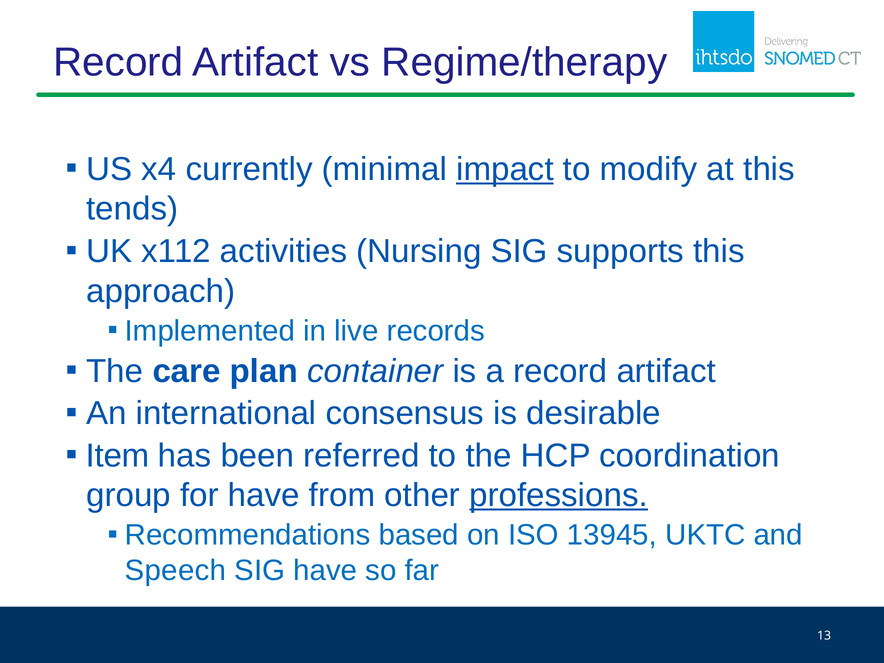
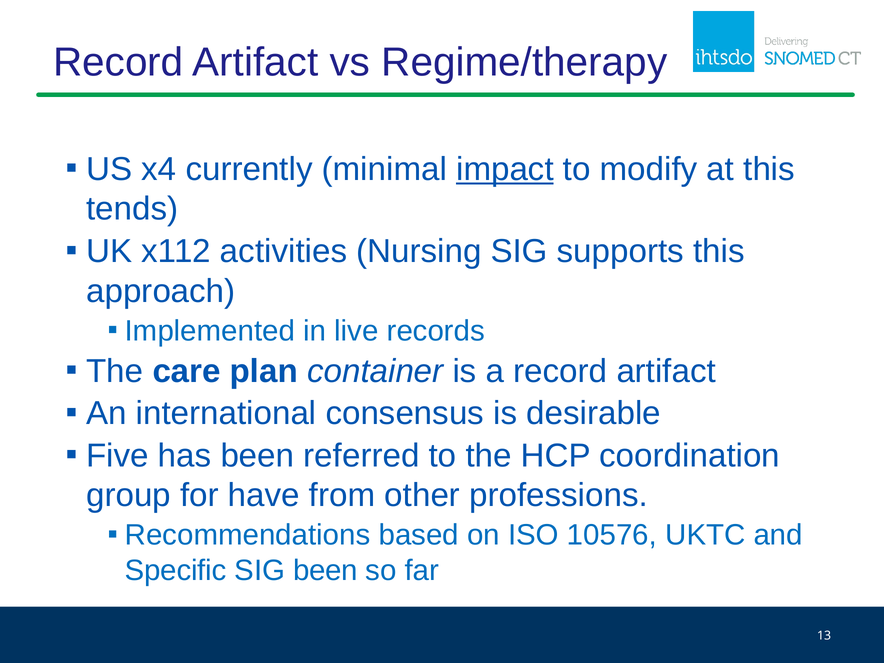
Item: Item -> Five
professions underline: present -> none
13945: 13945 -> 10576
Speech: Speech -> Specific
SIG have: have -> been
